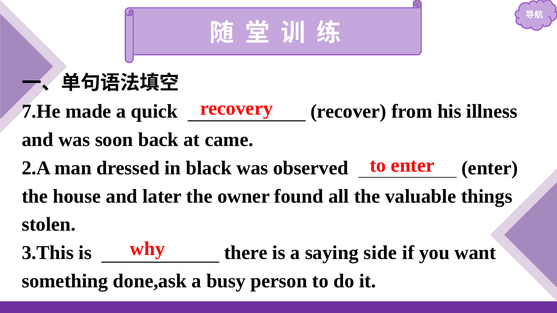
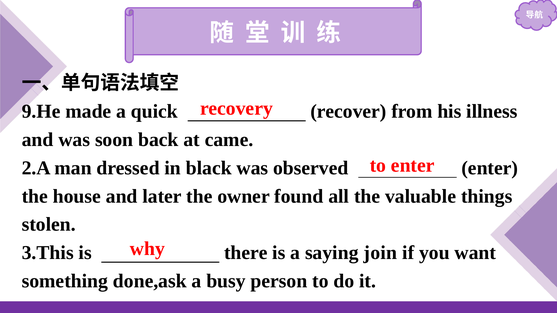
7.He: 7.He -> 9.He
side: side -> join
